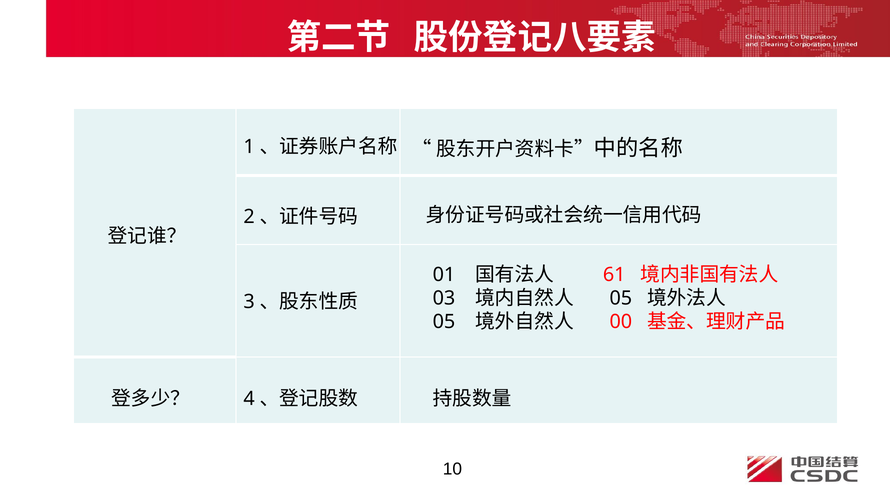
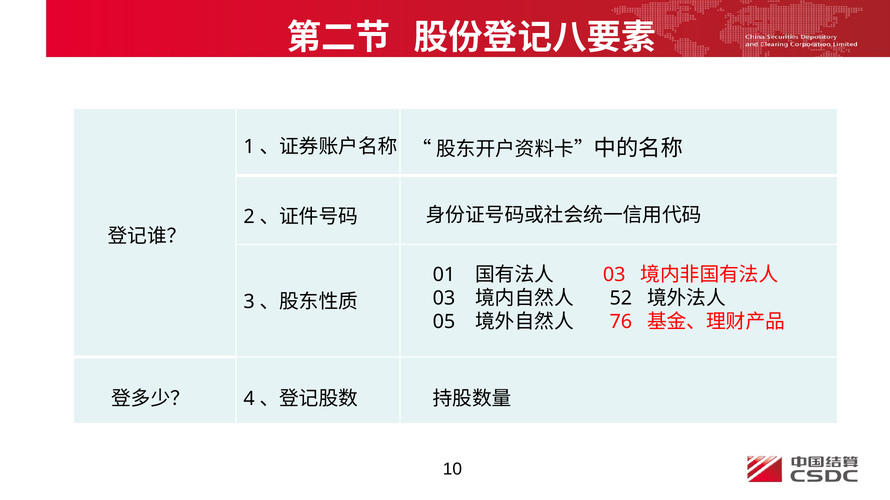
61 at (614, 275): 61 -> 03
05 at (621, 299): 05 -> 52
00: 00 -> 76
